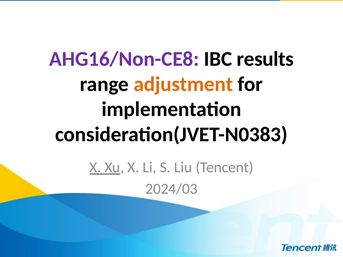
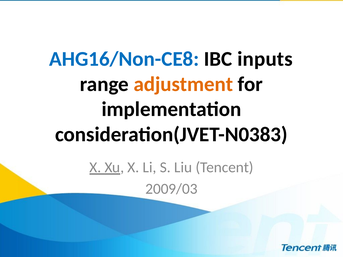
AHG16/Non-CE8 colour: purple -> blue
results: results -> inputs
2024/03: 2024/03 -> 2009/03
